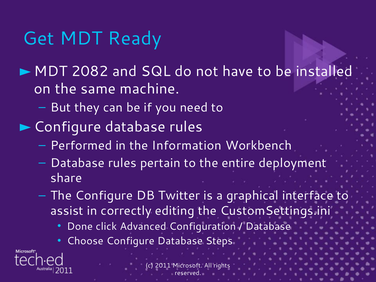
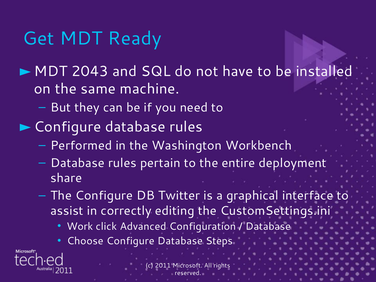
2082: 2082 -> 2043
Information: Information -> Washington
Done: Done -> Work
